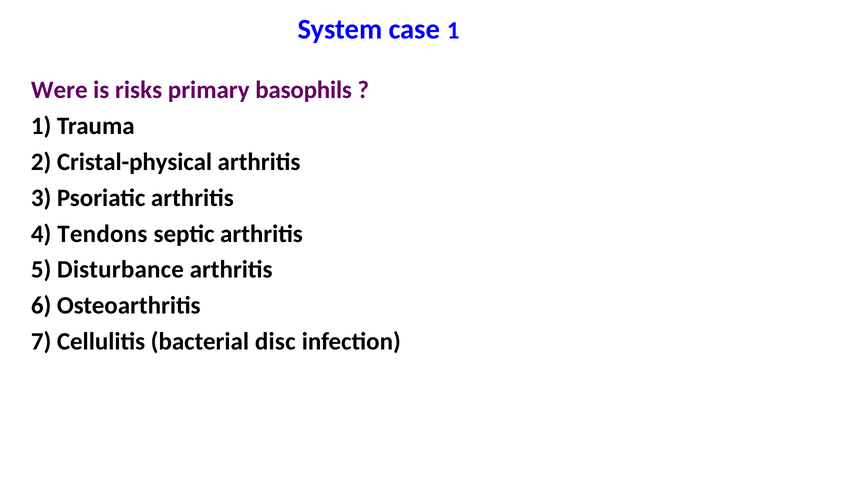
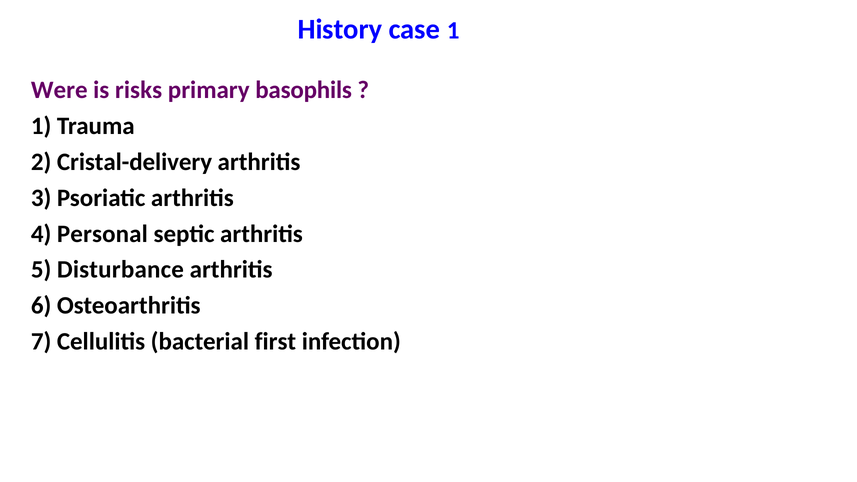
System: System -> History
Cristal-physical: Cristal-physical -> Cristal-delivery
Tendons: Tendons -> Personal
disc: disc -> first
